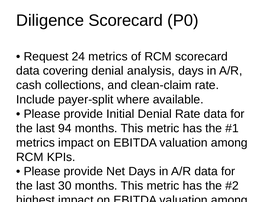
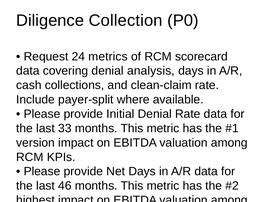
Diligence Scorecard: Scorecard -> Collection
94: 94 -> 33
metrics at (35, 143): metrics -> version
30: 30 -> 46
